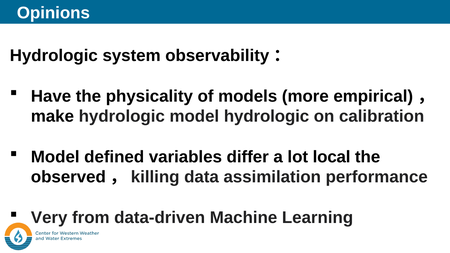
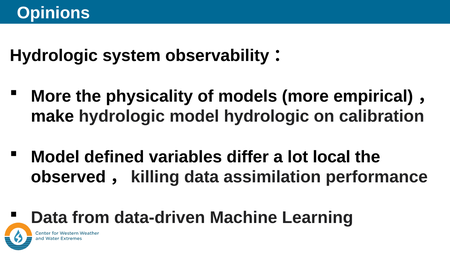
Have at (51, 96): Have -> More
Very at (49, 218): Very -> Data
